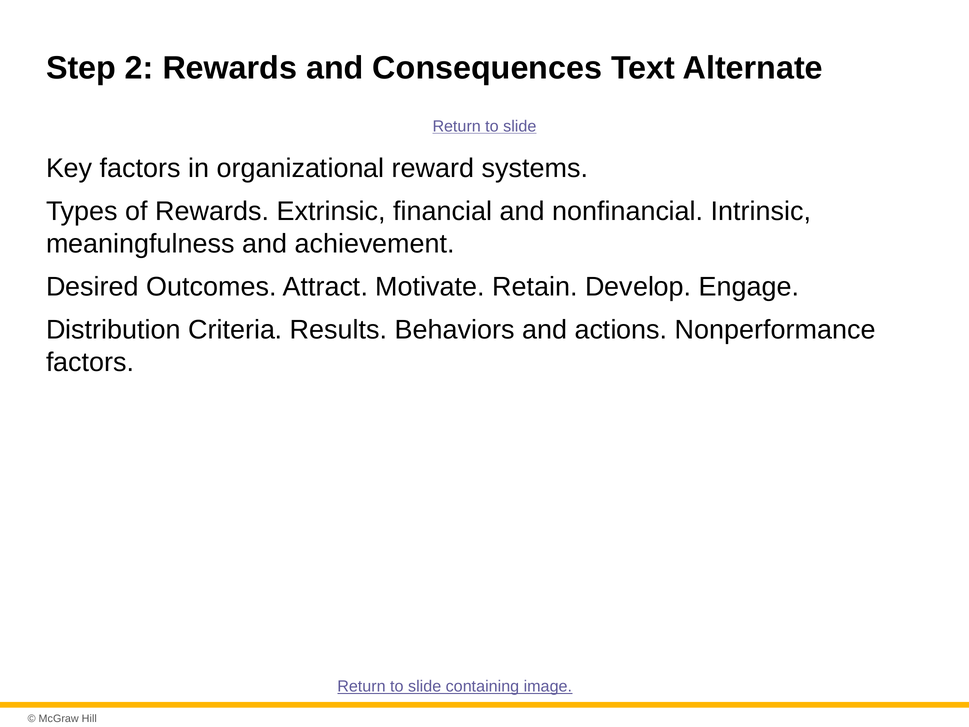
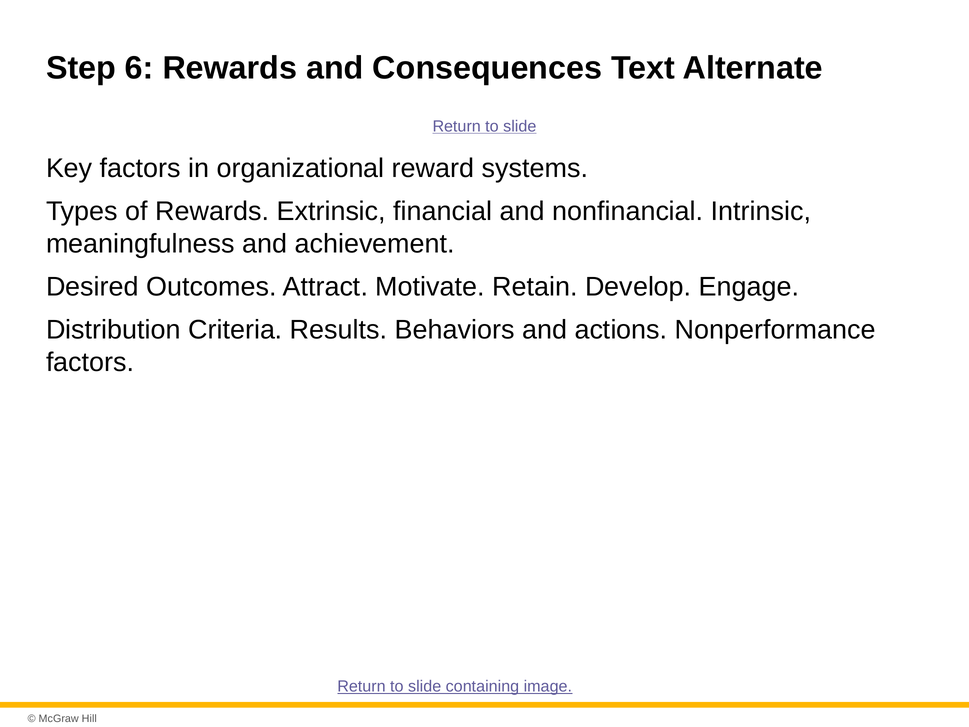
2: 2 -> 6
